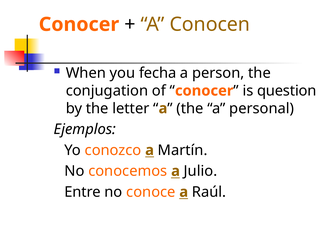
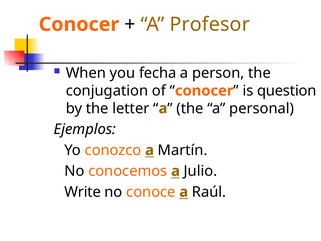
Conocen: Conocen -> Profesor
Entre: Entre -> Write
